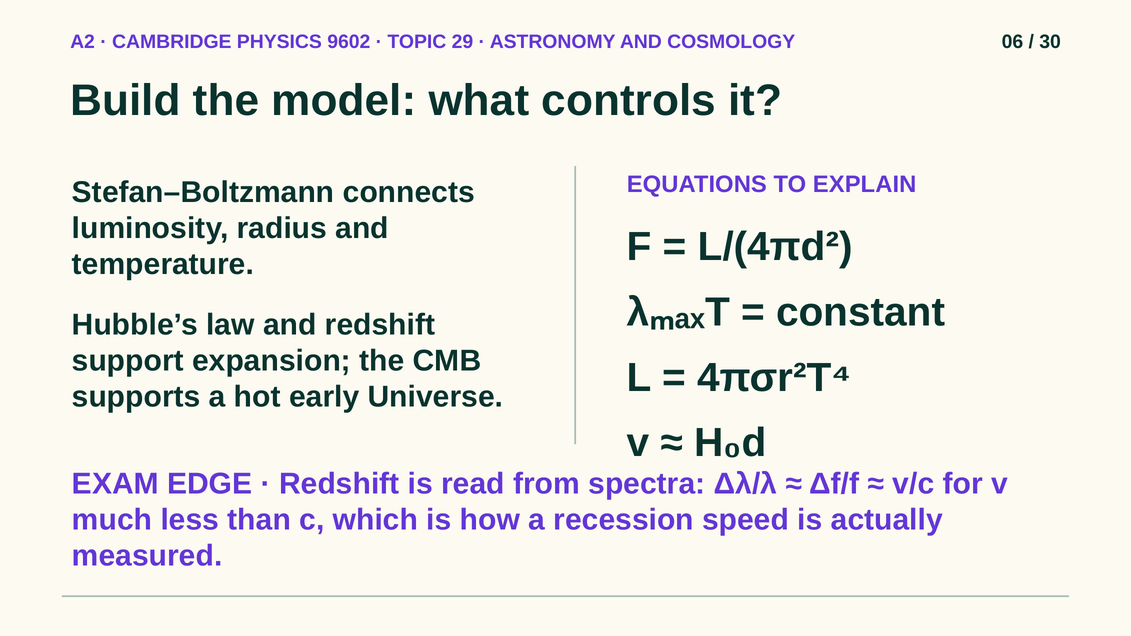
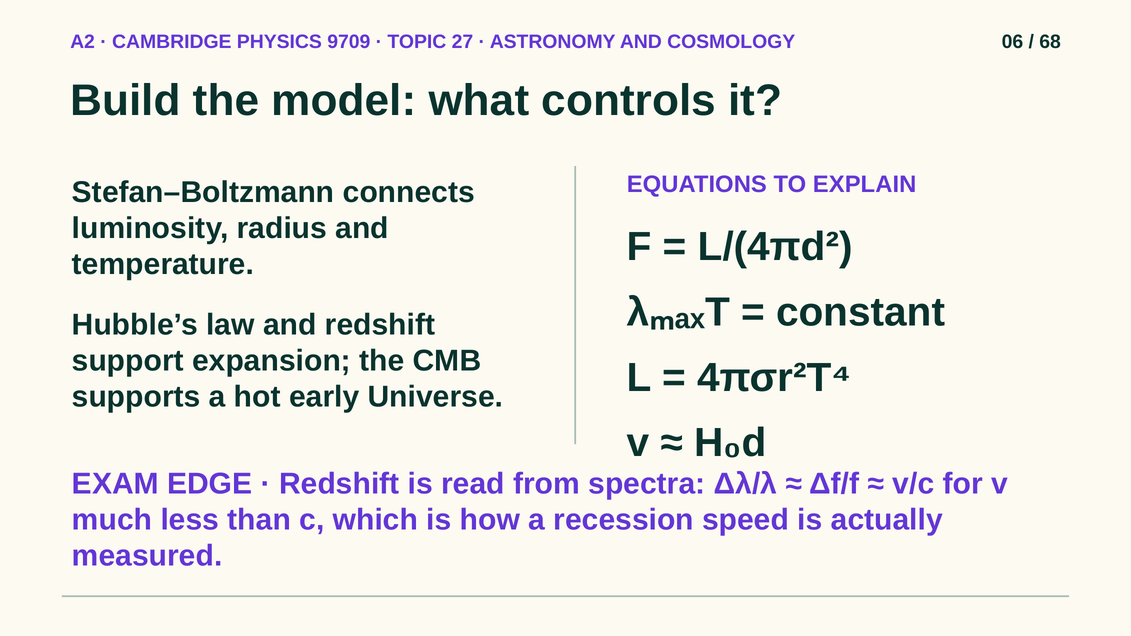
9602: 9602 -> 9709
29: 29 -> 27
30: 30 -> 68
